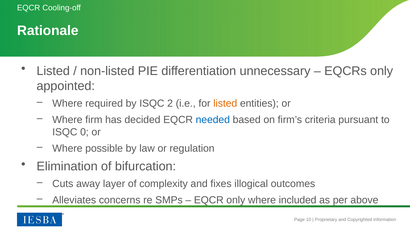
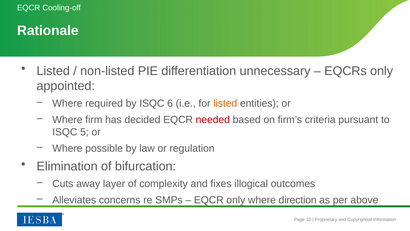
2: 2 -> 6
needed colour: blue -> red
0: 0 -> 5
included: included -> direction
